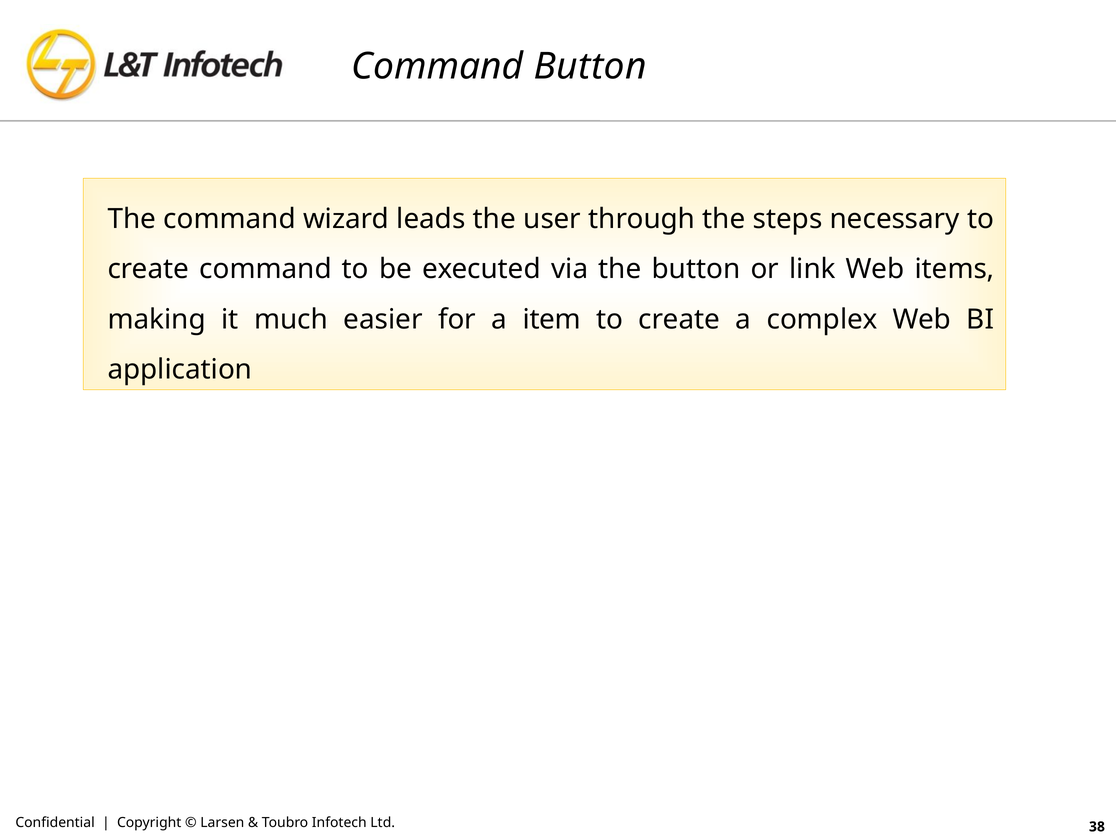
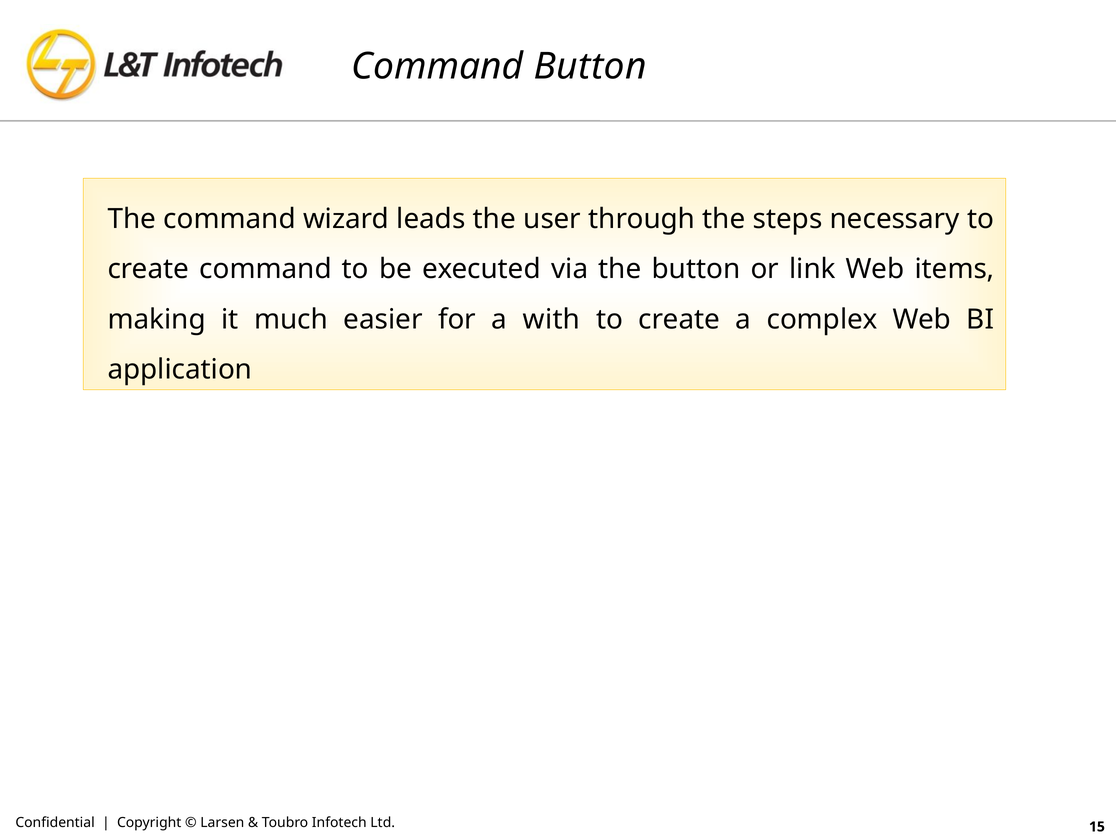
item: item -> with
38: 38 -> 15
